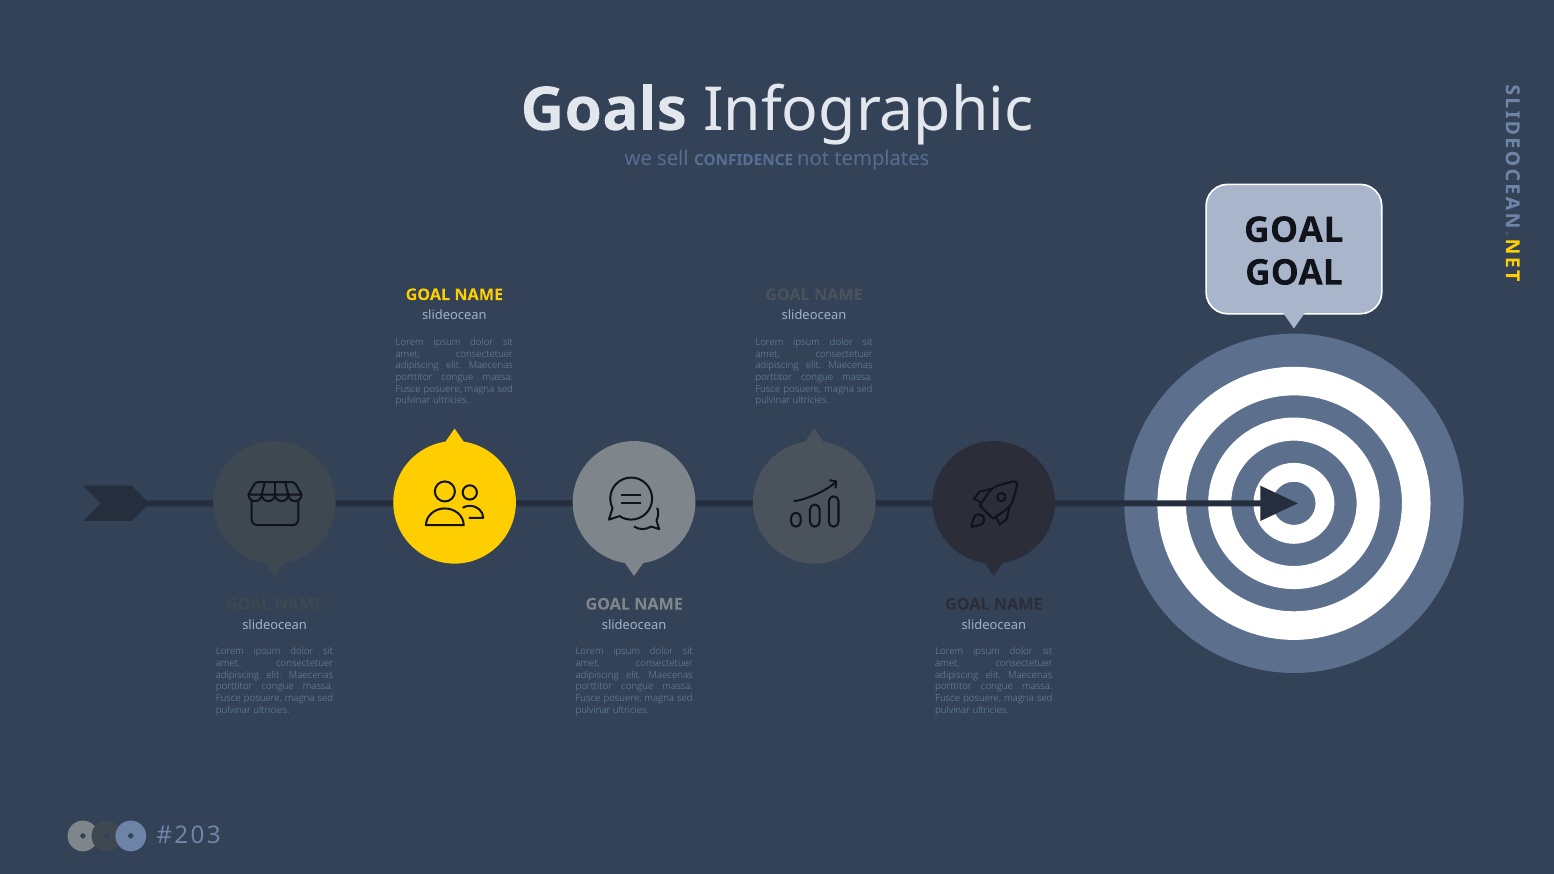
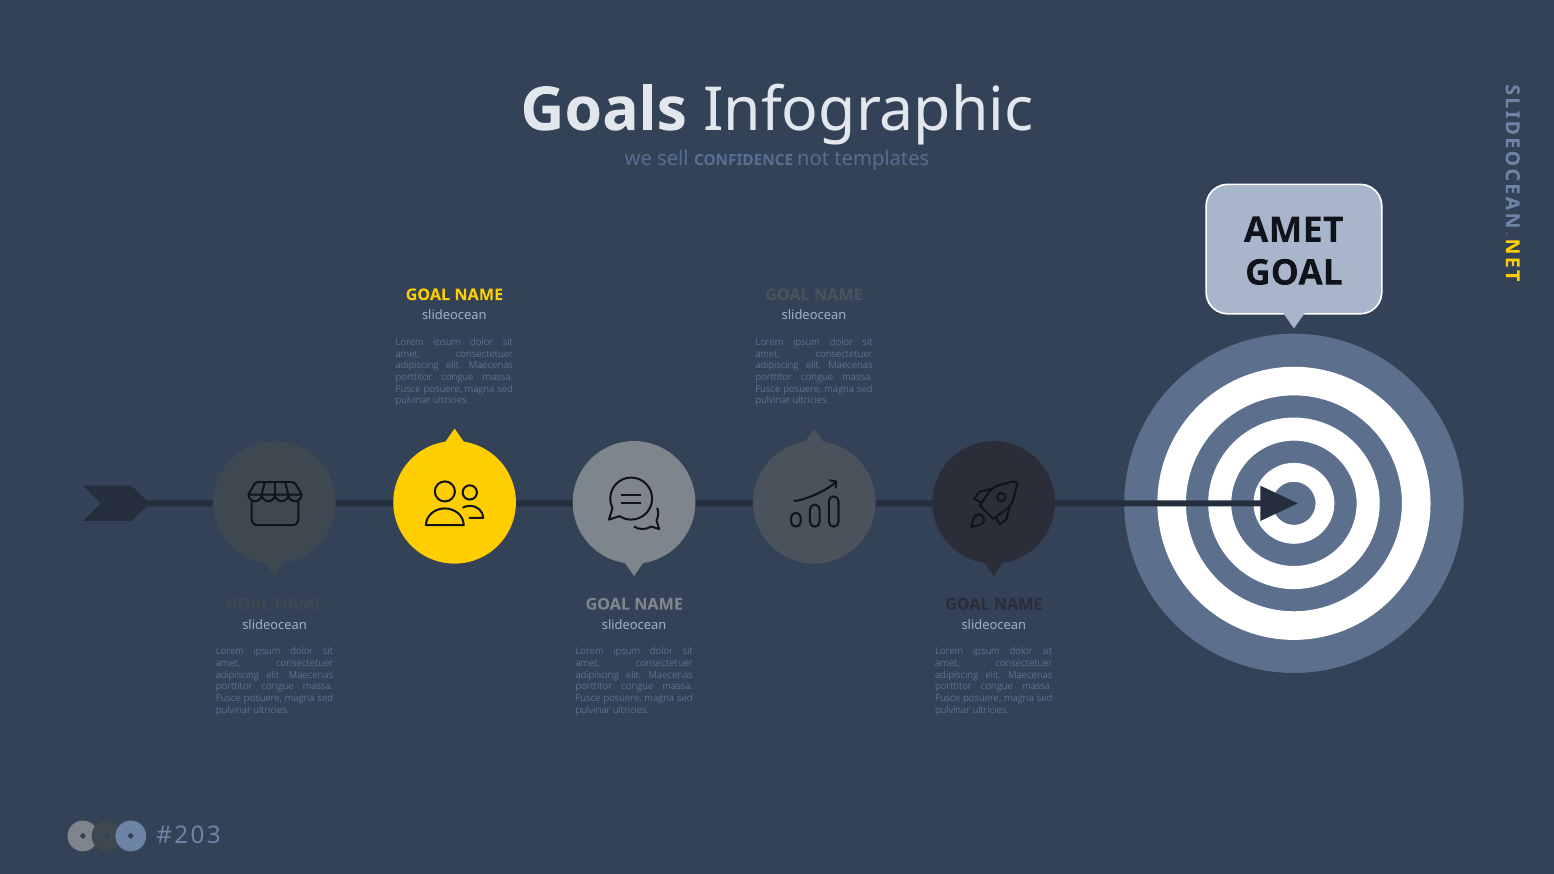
GOAL at (1294, 230): GOAL -> AMET
